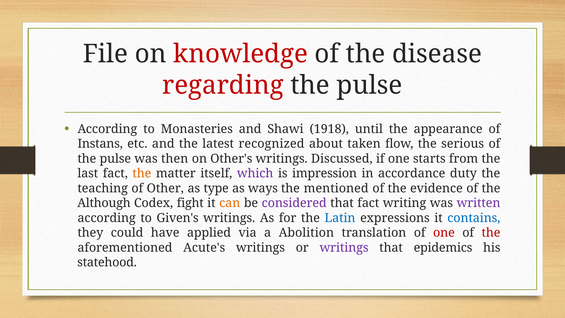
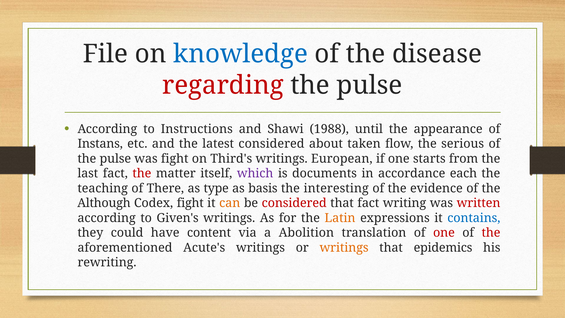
knowledge colour: red -> blue
Monasteries: Monasteries -> Instructions
1918: 1918 -> 1988
latest recognized: recognized -> considered
was then: then -> fight
Other's: Other's -> Third's
Discussed: Discussed -> European
the at (142, 173) colour: orange -> red
impression: impression -> documents
duty: duty -> each
Other: Other -> There
ways: ways -> basis
mentioned: mentioned -> interesting
considered at (294, 203) colour: purple -> red
written colour: purple -> red
Latin colour: blue -> orange
applied: applied -> content
writings at (344, 248) colour: purple -> orange
statehood: statehood -> rewriting
